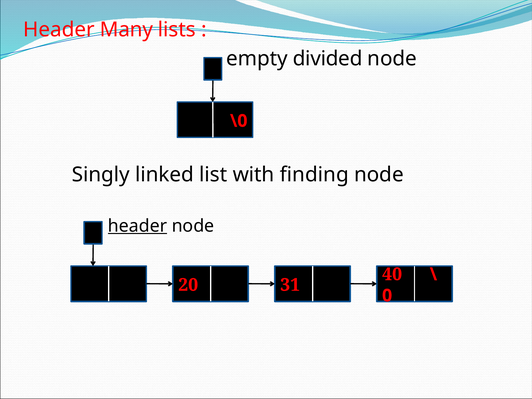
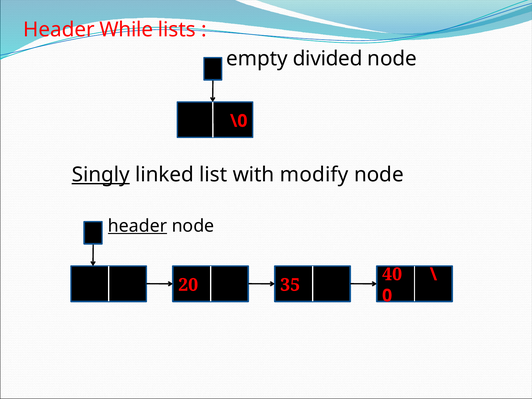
Many: Many -> While
Singly underline: none -> present
finding: finding -> modify
31: 31 -> 35
